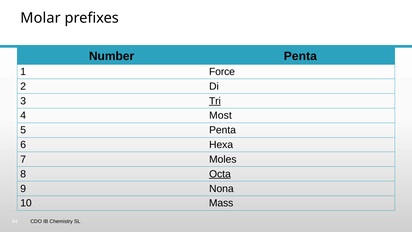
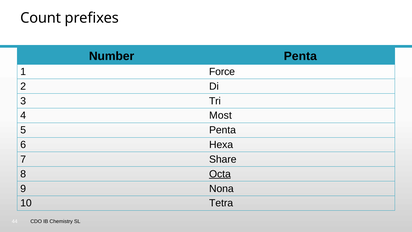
Molar: Molar -> Count
Tri underline: present -> none
Moles: Moles -> Share
Mass: Mass -> Tetra
